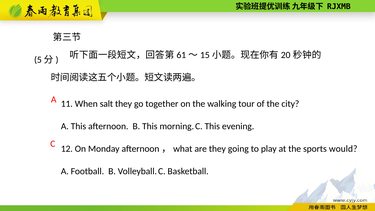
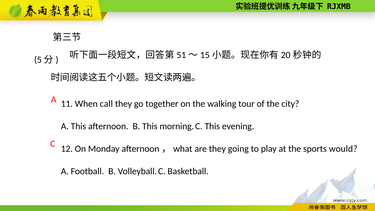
61: 61 -> 51
salt: salt -> call
